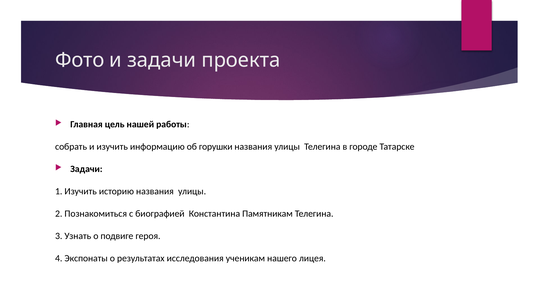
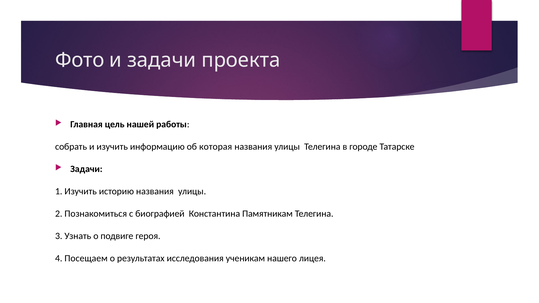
горушки: горушки -> которая
Экспонаты: Экспонаты -> Посещаем
